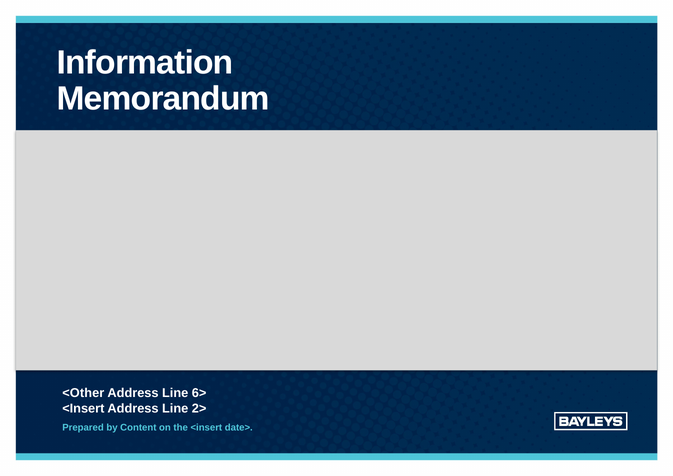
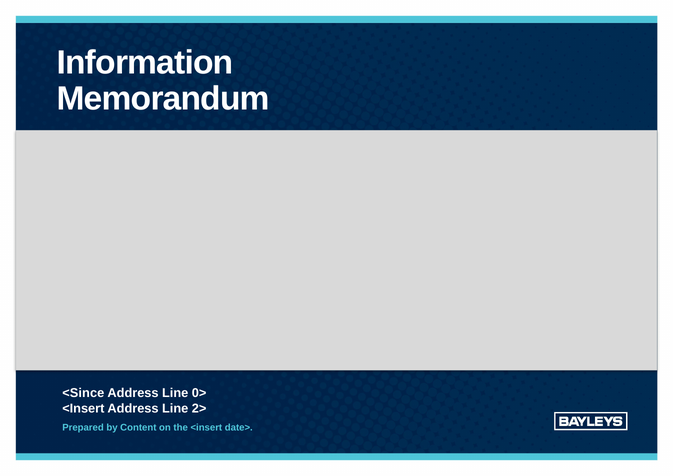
<Other: <Other -> <Since
6>: 6> -> 0>
